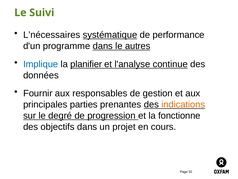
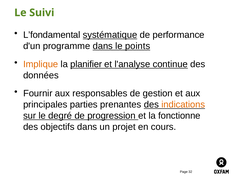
L’nécessaires: L’nécessaires -> L’fondamental
autres: autres -> points
Implique colour: blue -> orange
